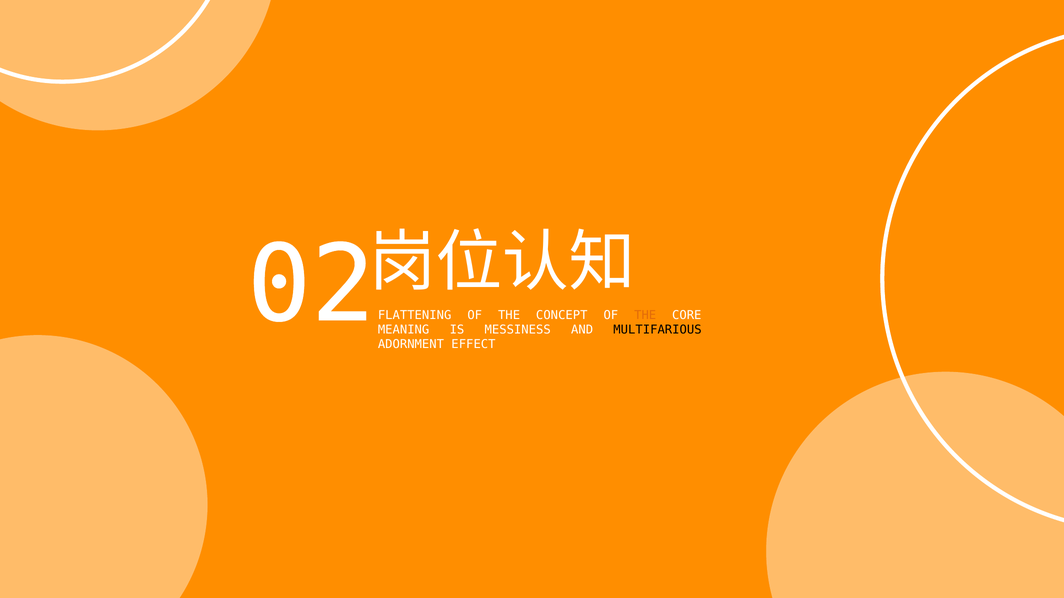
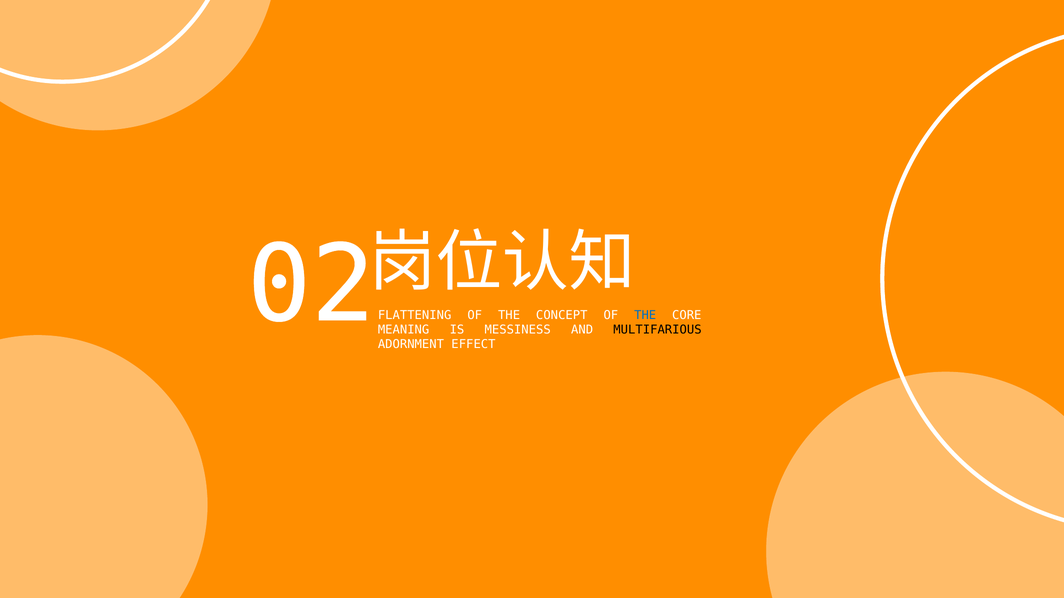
THE at (645, 315) colour: orange -> blue
